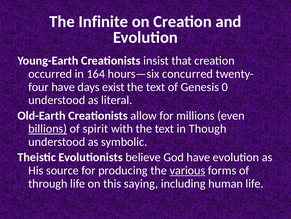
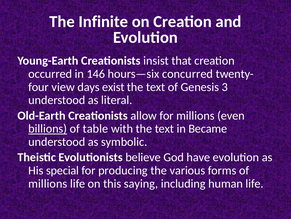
164: 164 -> 146
have at (63, 87): have -> view
0: 0 -> 3
spirit: spirit -> table
Though: Though -> Became
source: source -> special
various underline: present -> none
through at (48, 183): through -> millions
